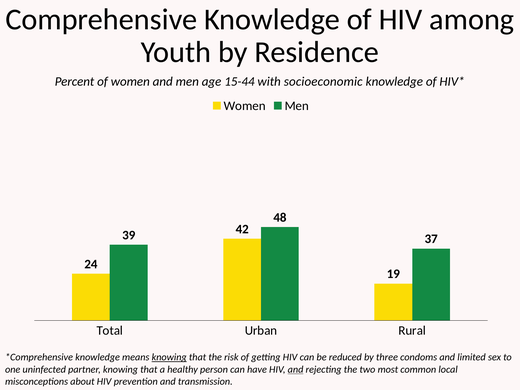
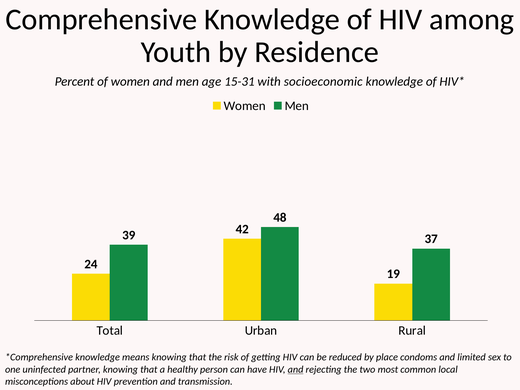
15-44: 15-44 -> 15-31
knowing at (169, 357) underline: present -> none
three: three -> place
